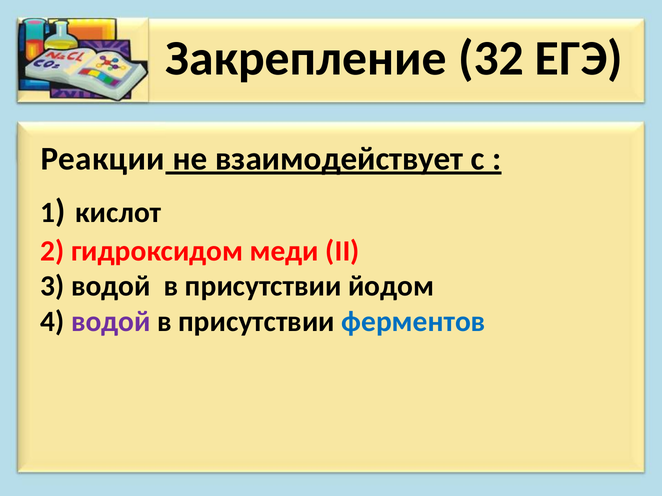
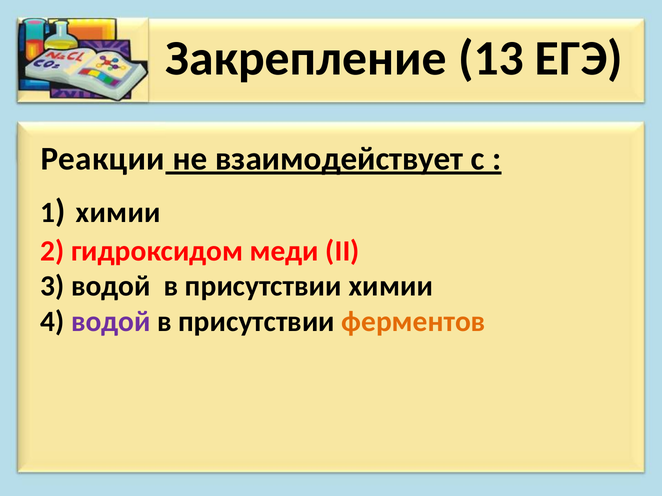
32: 32 -> 13
кислот at (118, 213): кислот -> химии
присутствии йодом: йодом -> химии
ферментов colour: blue -> orange
